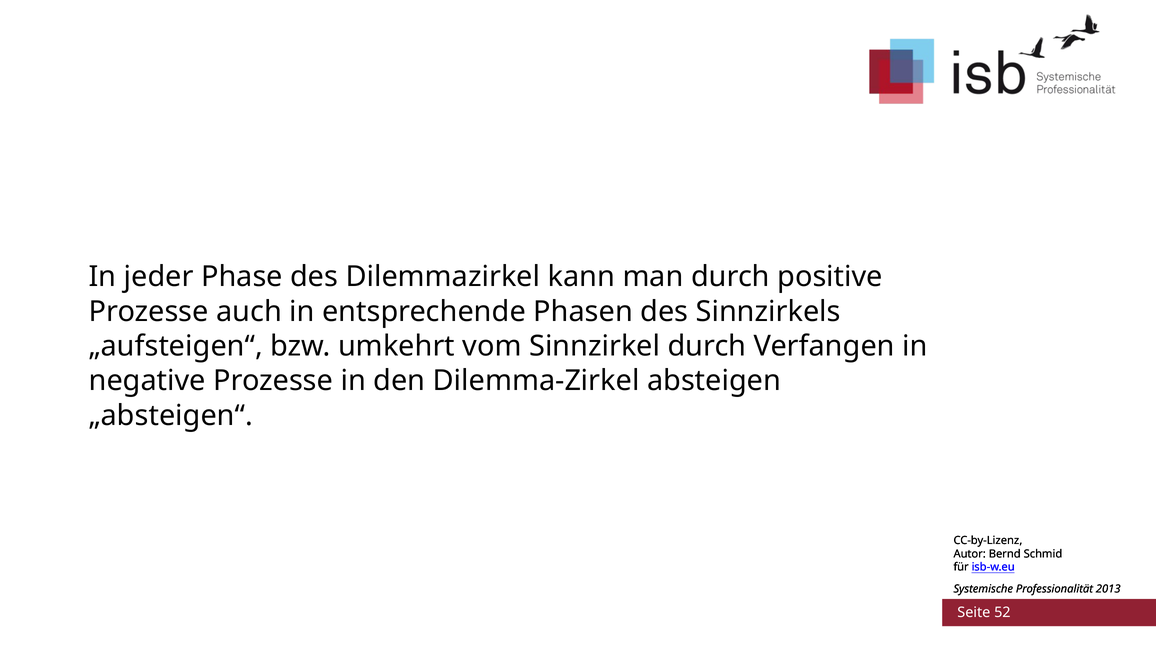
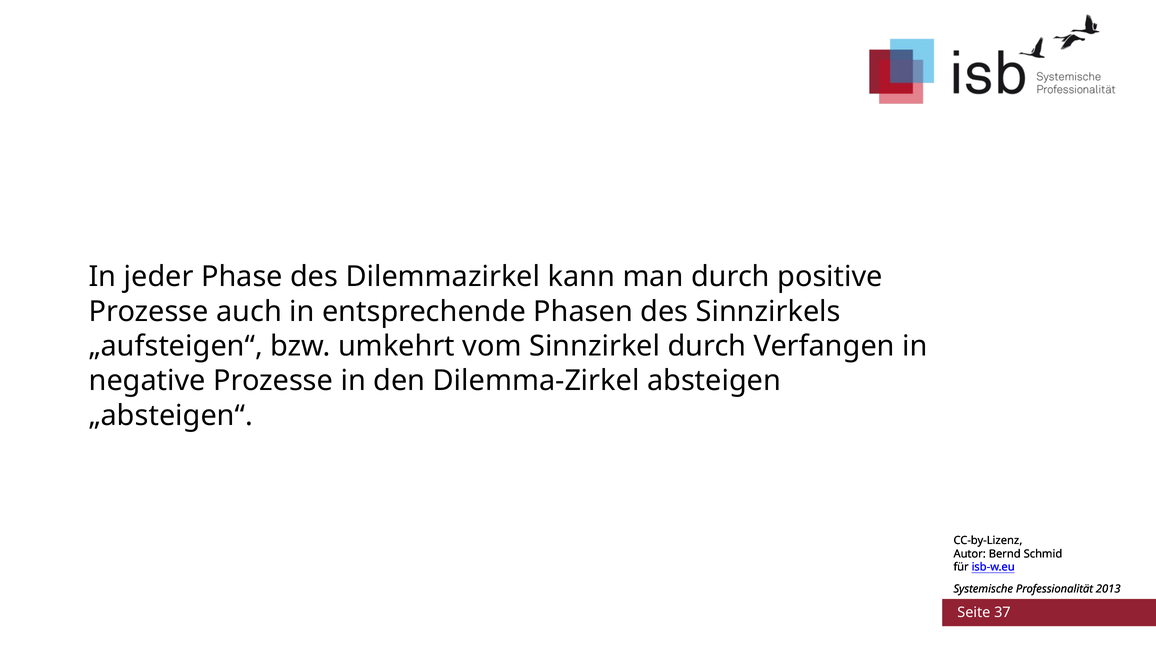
52: 52 -> 37
